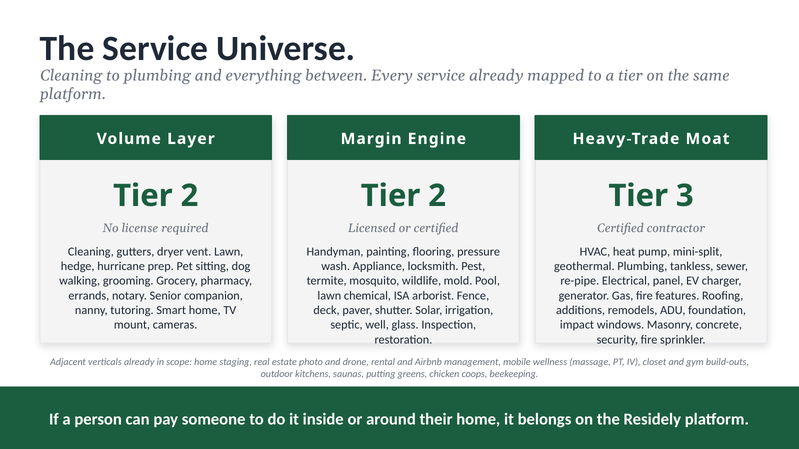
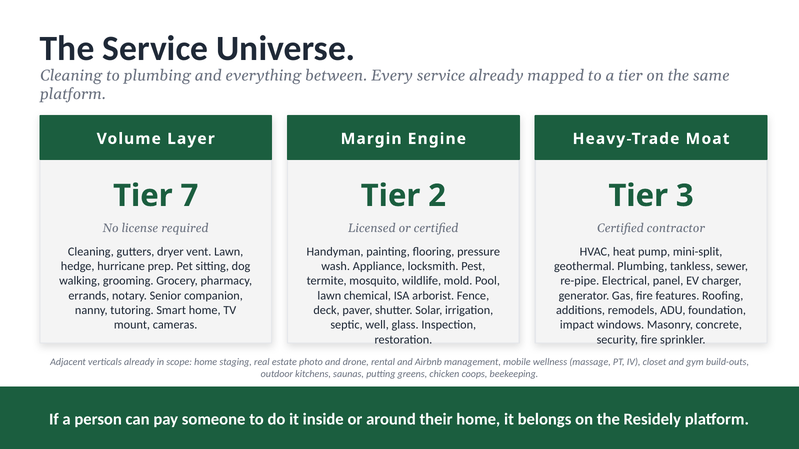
2 at (189, 196): 2 -> 7
